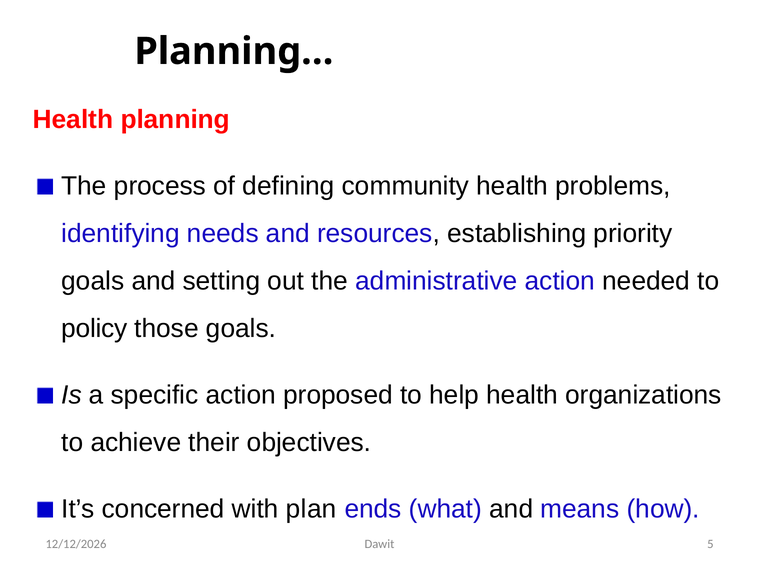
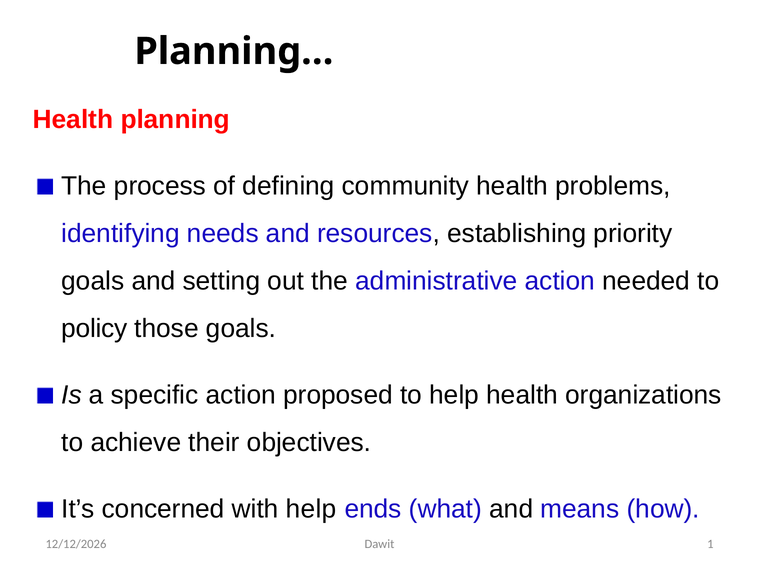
with plan: plan -> help
5: 5 -> 1
